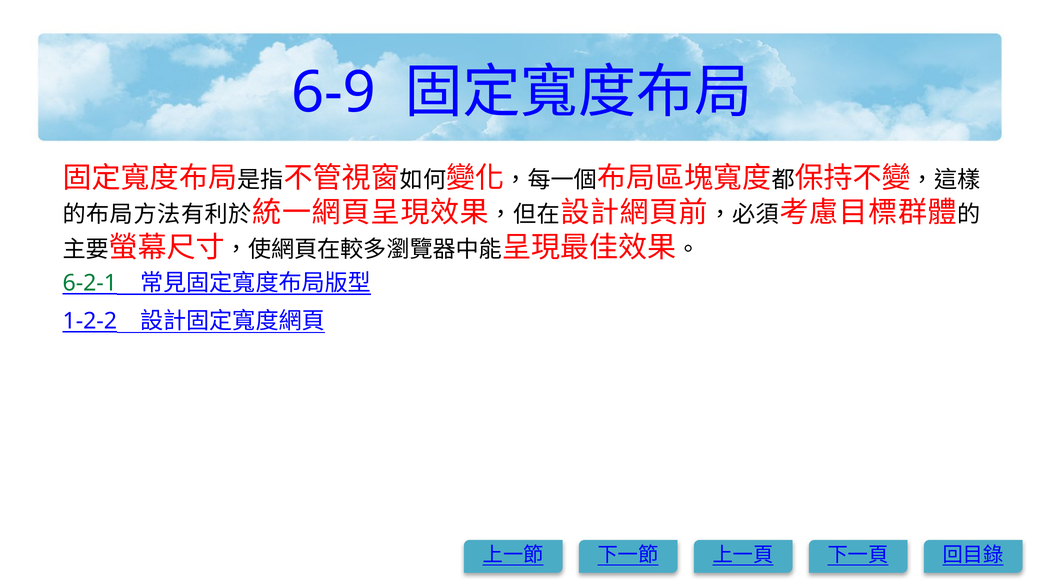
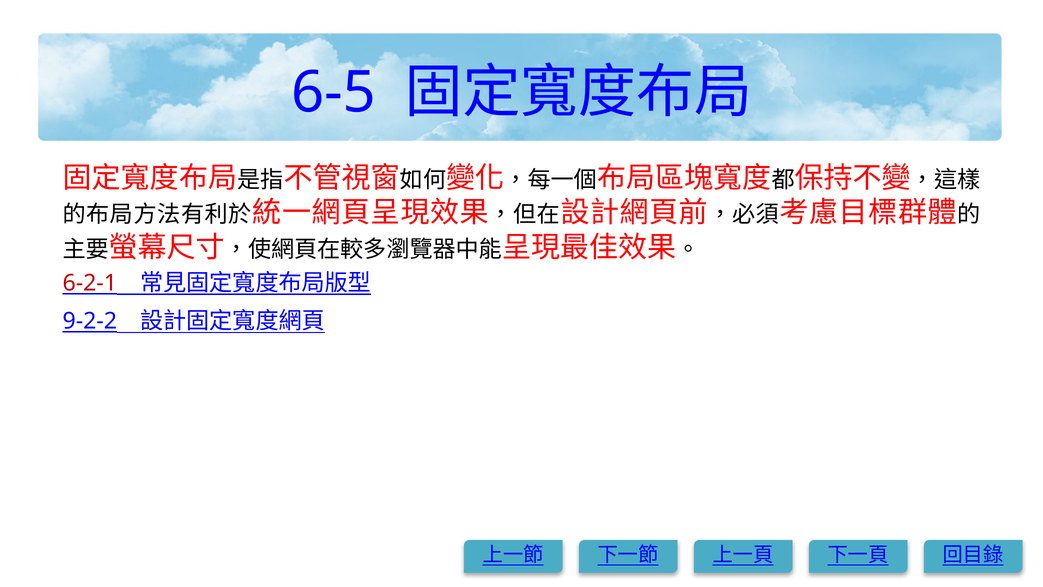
6-9: 6-9 -> 6-5
6-2-1 colour: green -> red
1-2-2: 1-2-2 -> 9-2-2
